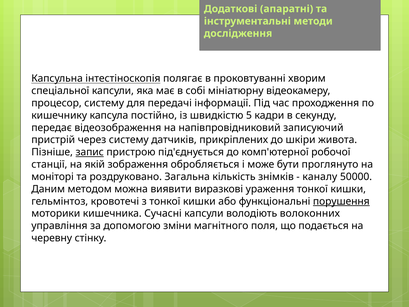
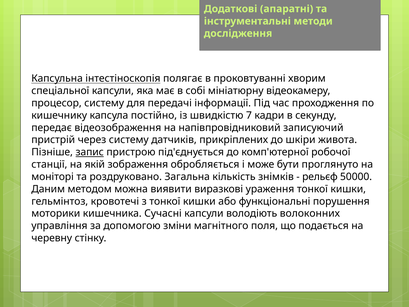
5: 5 -> 7
каналу: каналу -> рельєф
порушення underline: present -> none
